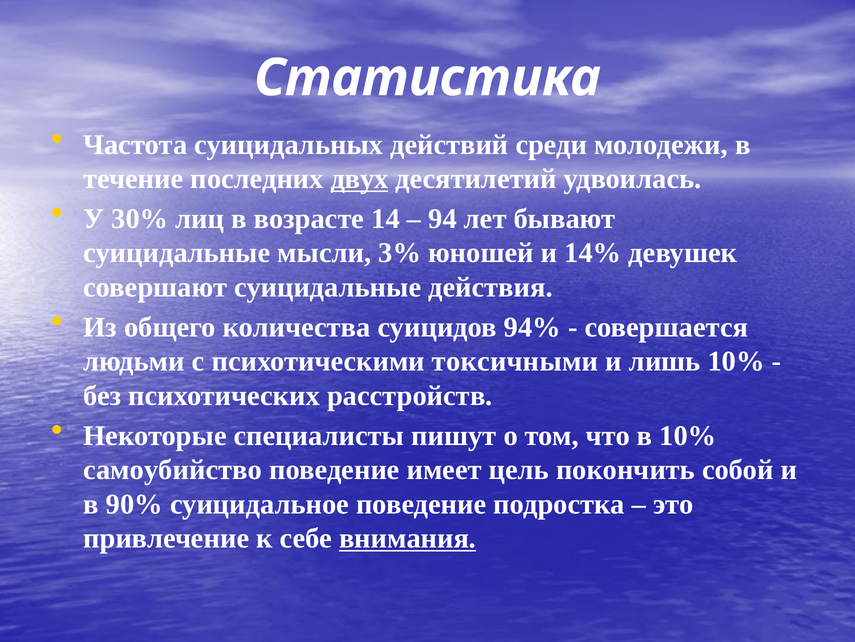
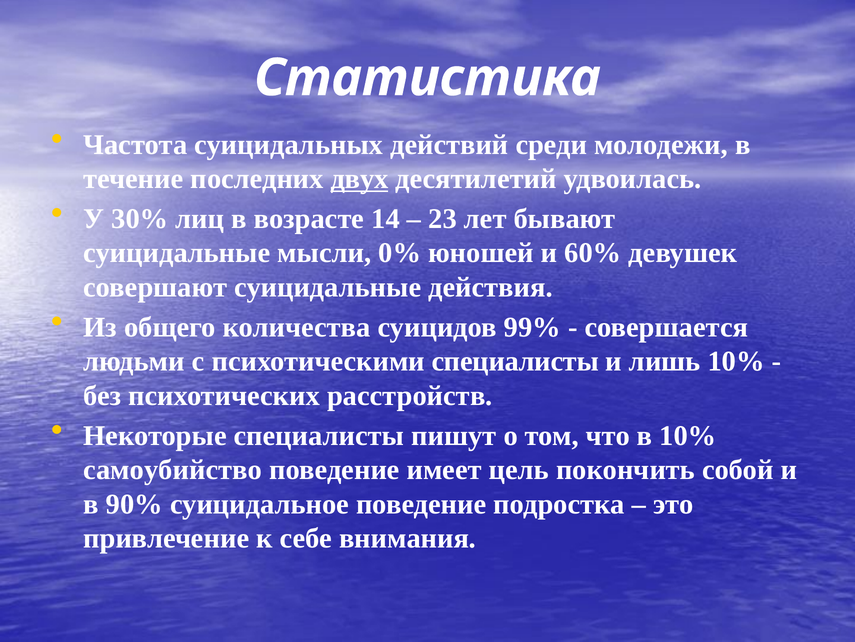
94: 94 -> 23
3%: 3% -> 0%
14%: 14% -> 60%
94%: 94% -> 99%
психотическими токсичными: токсичными -> специалисты
внимания underline: present -> none
